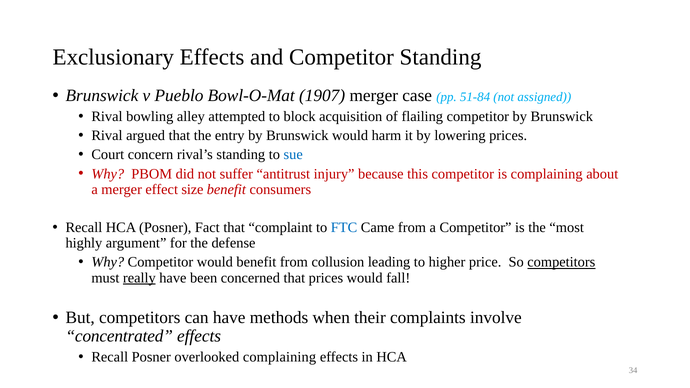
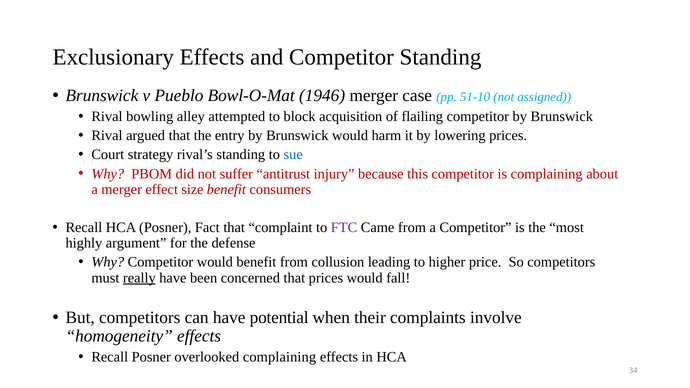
1907: 1907 -> 1946
51-84: 51-84 -> 51-10
concern: concern -> strategy
FTC colour: blue -> purple
competitors at (561, 262) underline: present -> none
methods: methods -> potential
concentrated: concentrated -> homogeneity
